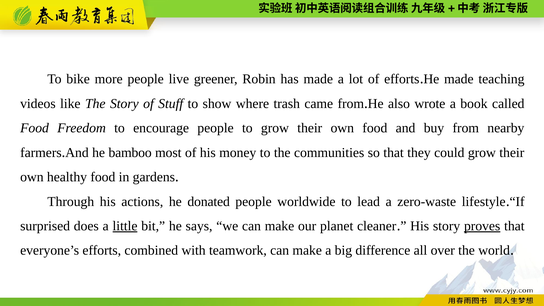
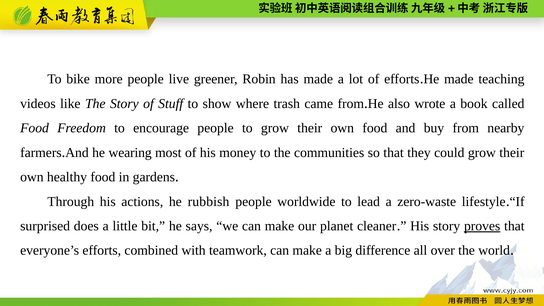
bamboo: bamboo -> wearing
donated: donated -> rubbish
little underline: present -> none
